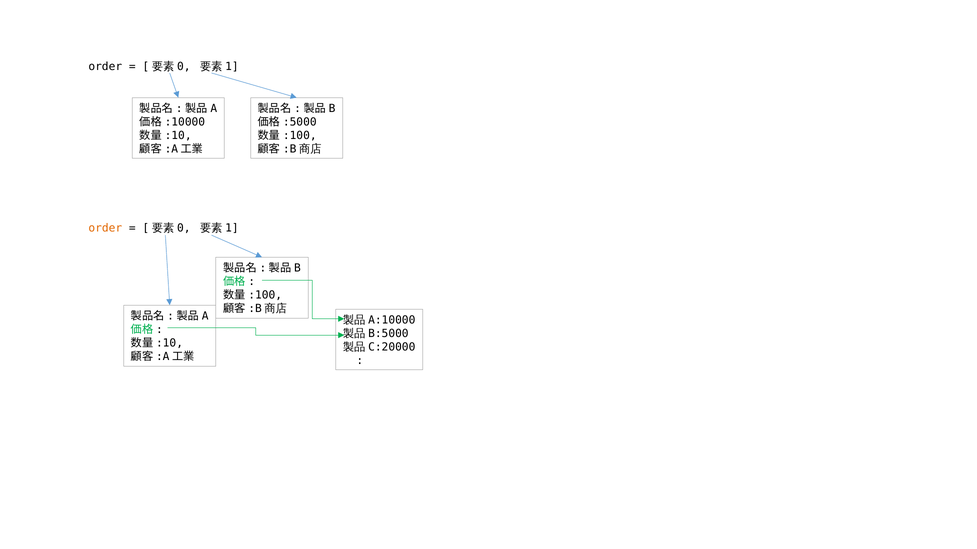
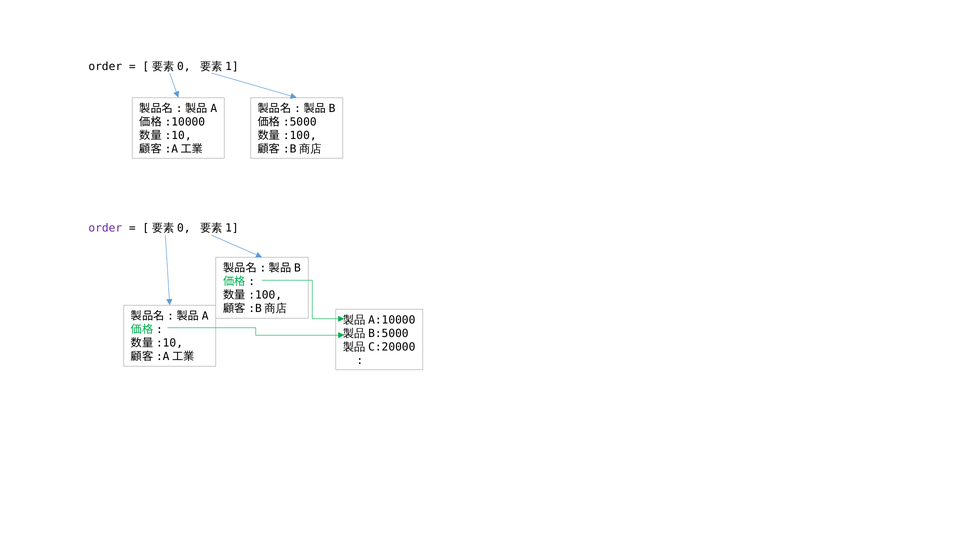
order at (105, 228) colour: orange -> purple
